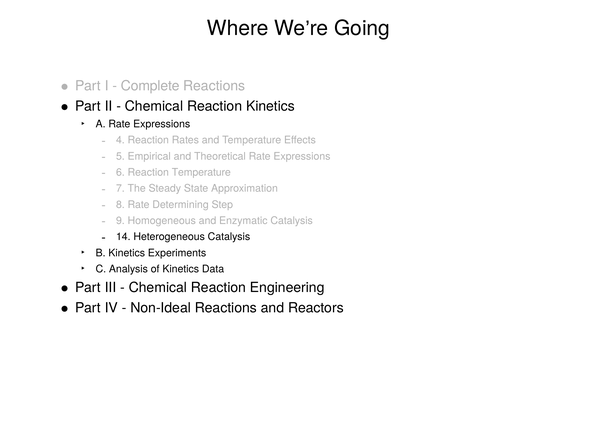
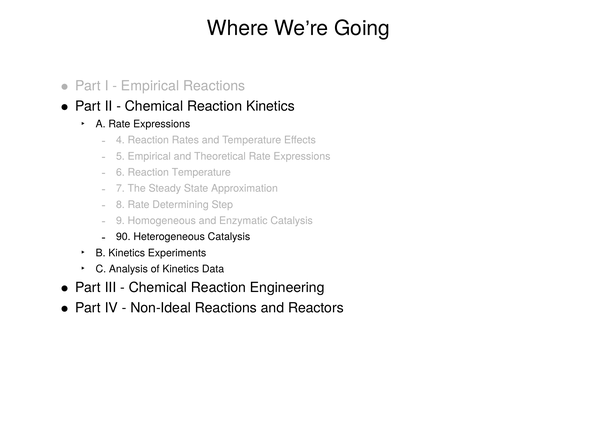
Complete at (150, 86): Complete -> Empirical
14: 14 -> 90
